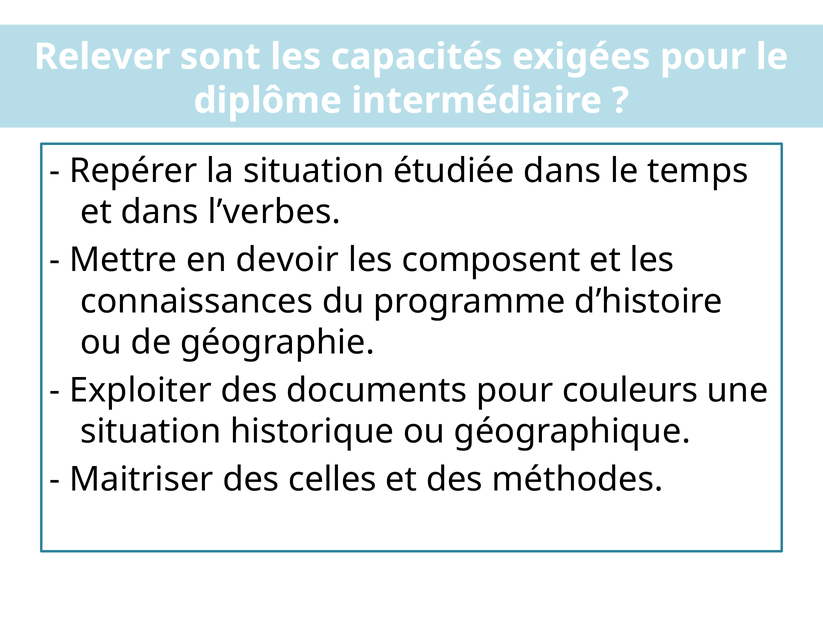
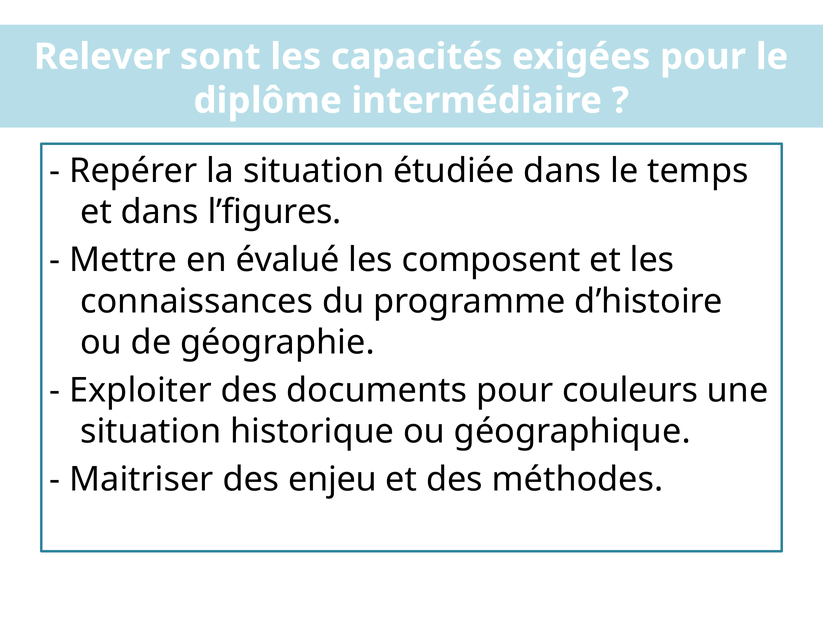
l’verbes: l’verbes -> l’figures
devoir: devoir -> évalué
celles: celles -> enjeu
